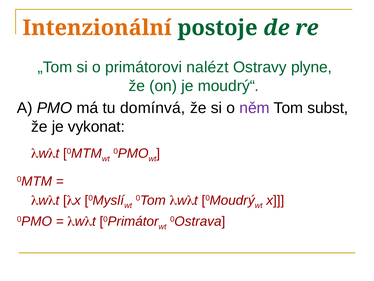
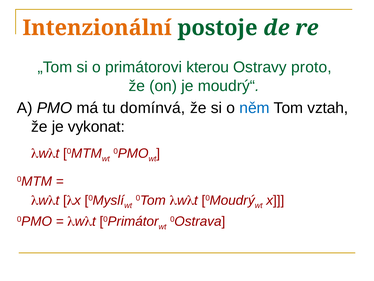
nalézt: nalézt -> kterou
plyne: plyne -> proto
něm colour: purple -> blue
subst: subst -> vztah
